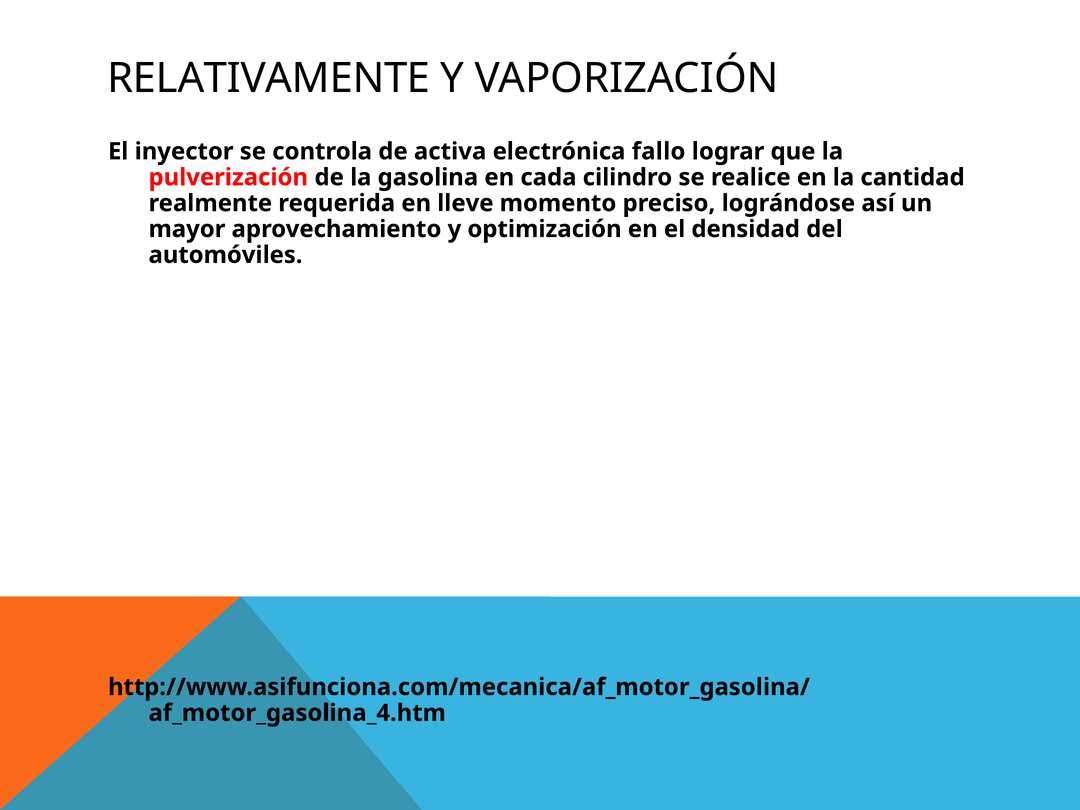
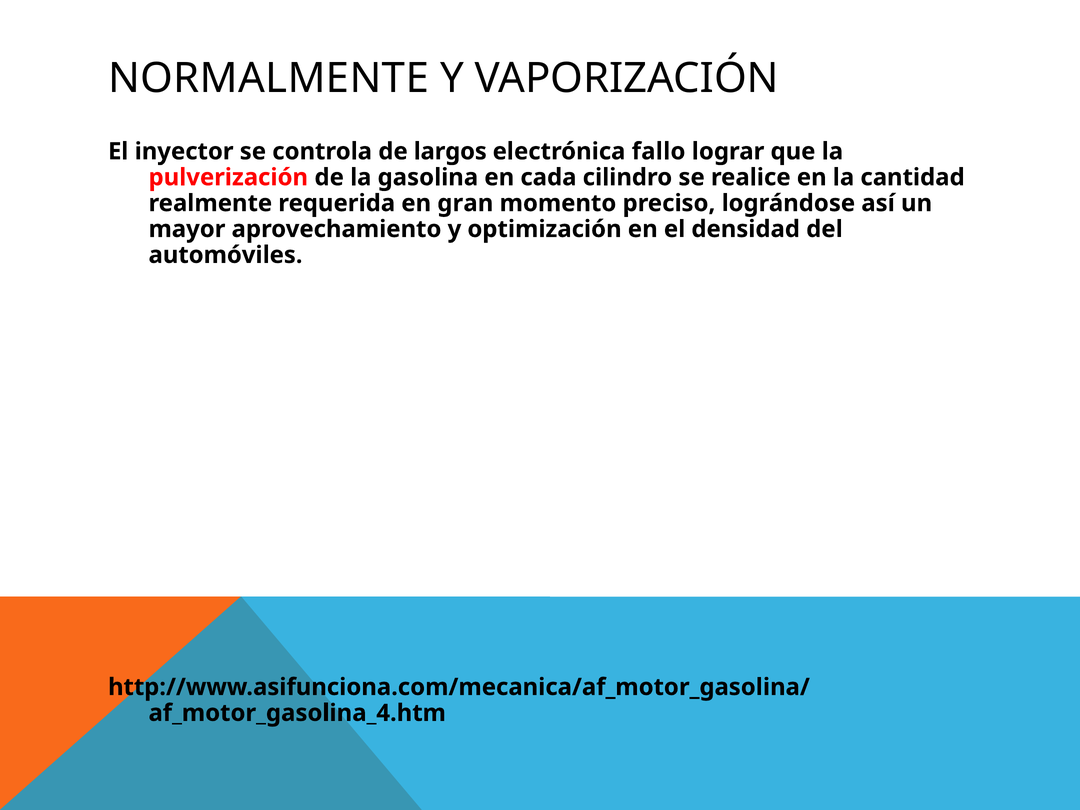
RELATIVAMENTE: RELATIVAMENTE -> NORMALMENTE
activa: activa -> largos
lleve: lleve -> gran
